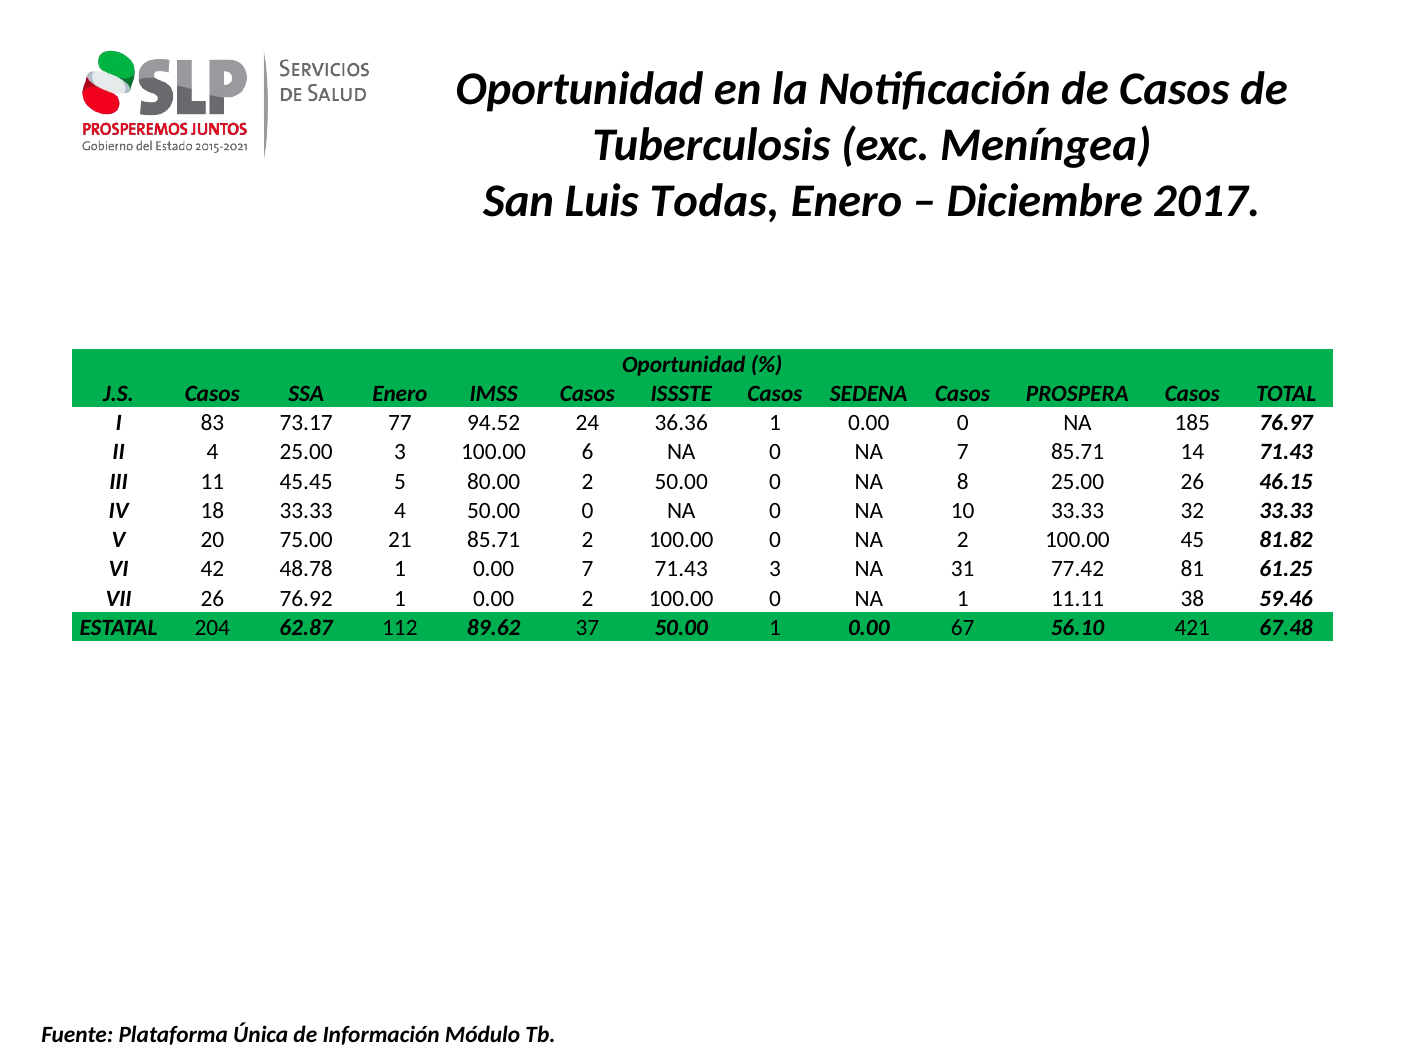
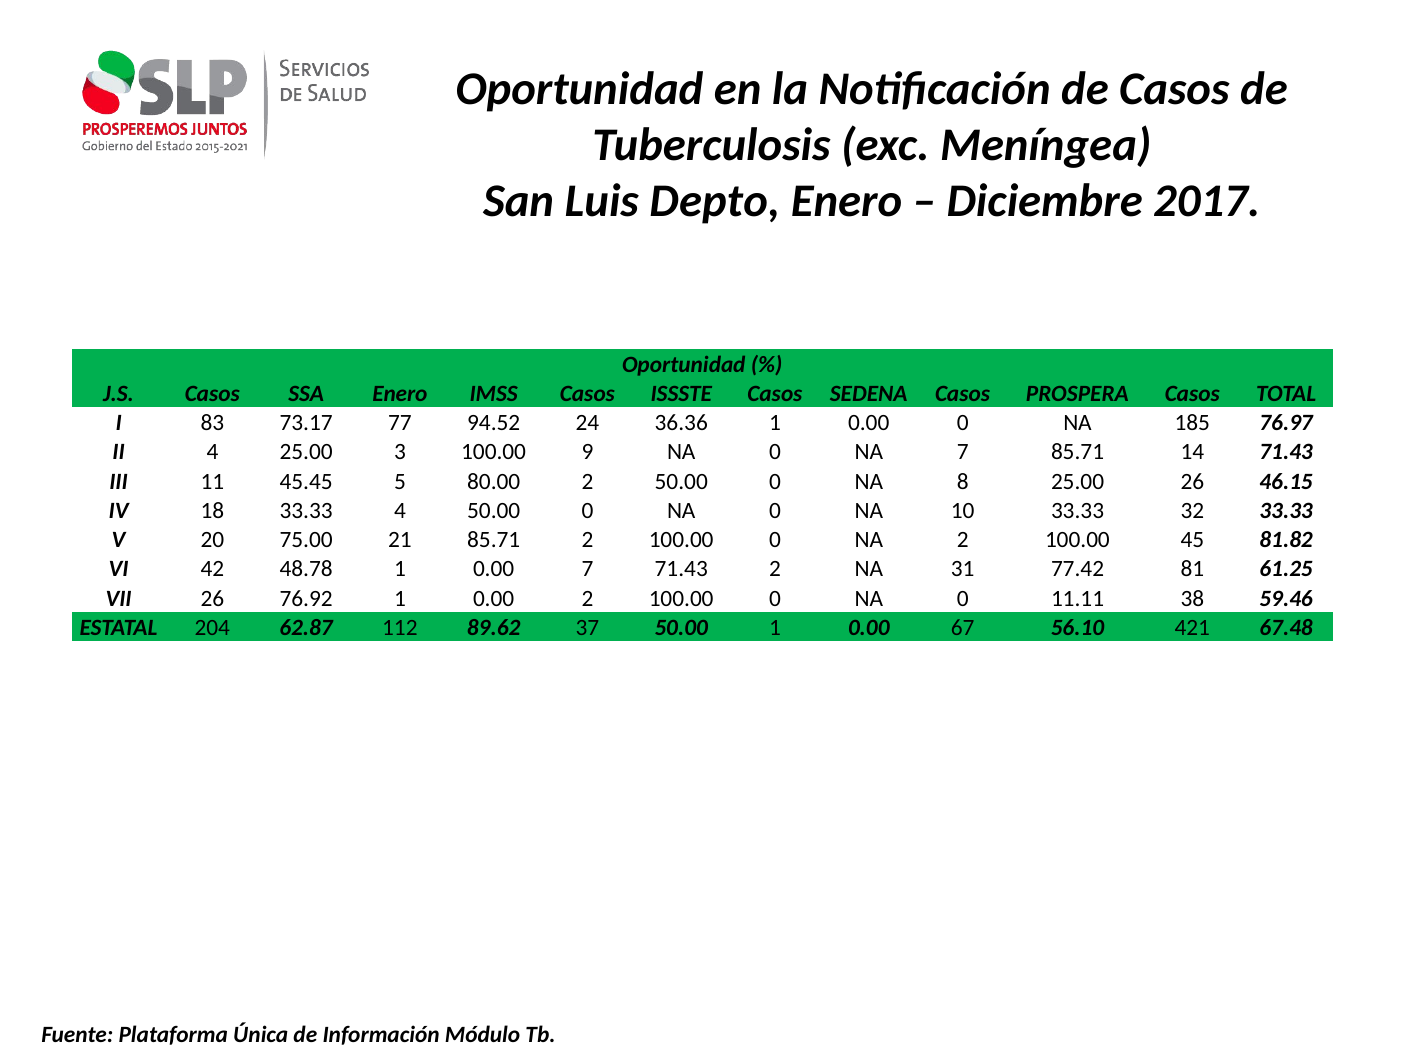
Todas: Todas -> Depto
6: 6 -> 9
71.43 3: 3 -> 2
100.00 0 NA 1: 1 -> 0
